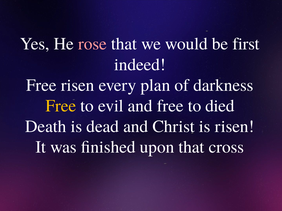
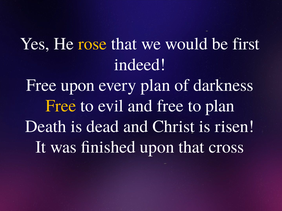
rose colour: pink -> yellow
Free risen: risen -> upon
to died: died -> plan
